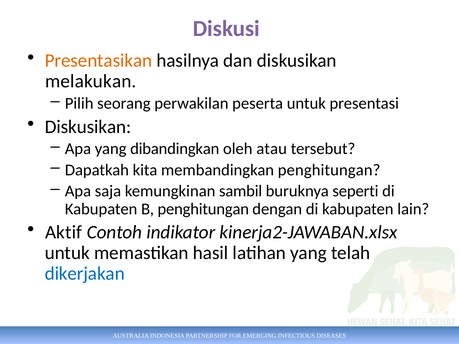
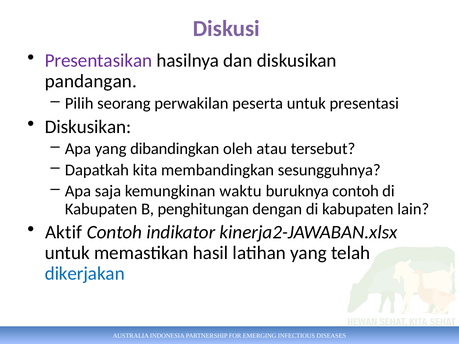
Presentasikan colour: orange -> purple
melakukan: melakukan -> pandangan
membandingkan penghitungan: penghitungan -> sesungguhnya
sambil: sambil -> waktu
buruknya seperti: seperti -> contoh
